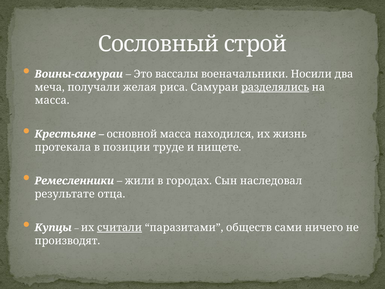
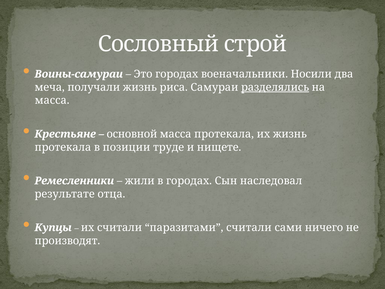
Это вассалы: вассалы -> городах
получали желая: желая -> жизнь
масса находился: находился -> протекала
считали at (120, 227) underline: present -> none
паразитами обществ: обществ -> считали
